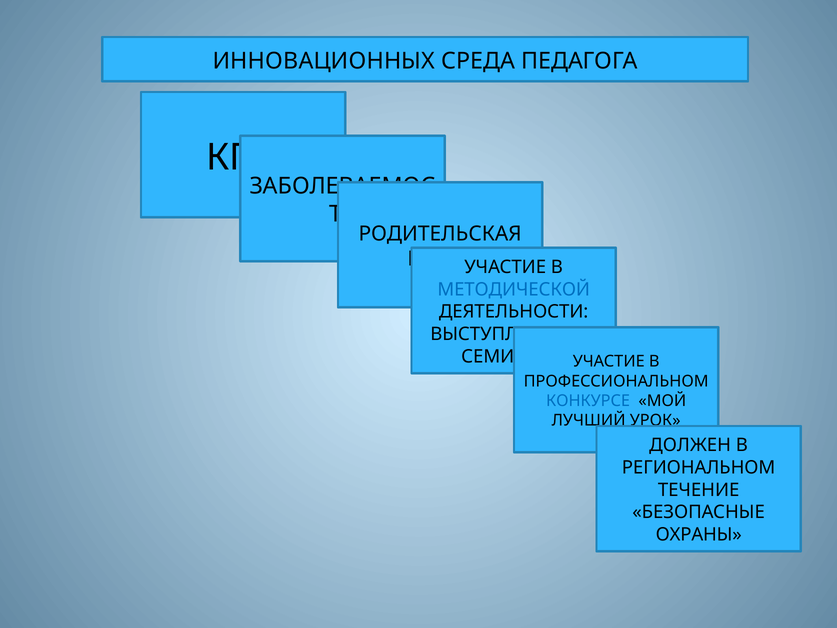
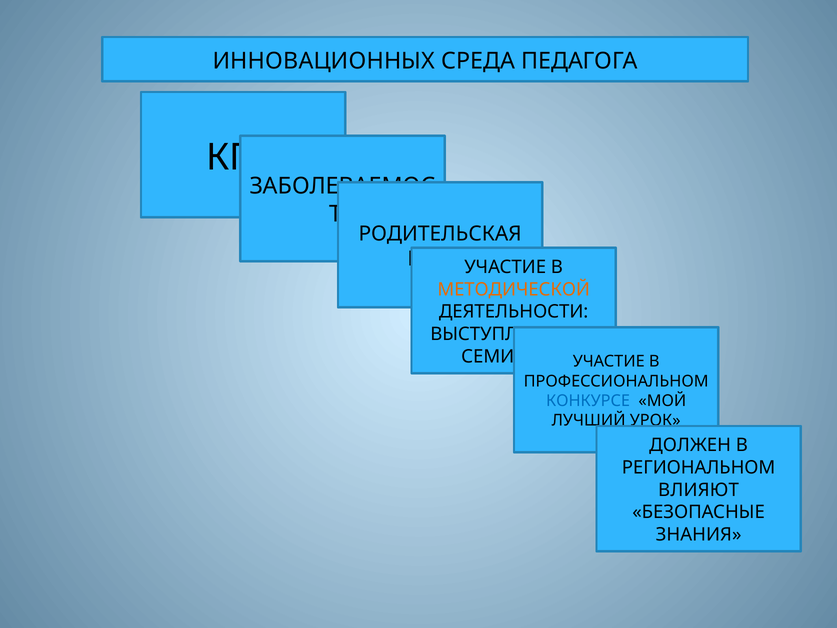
МЕТОДИЧЕСКОЙ colour: blue -> orange
ТЕЧЕНИЕ: ТЕЧЕНИЕ -> ВЛИЯЮТ
ОХРАНЫ: ОХРАНЫ -> ЗНАНИЯ
